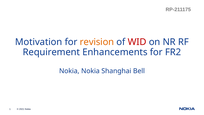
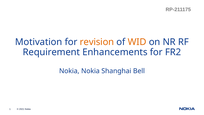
WID colour: red -> orange
